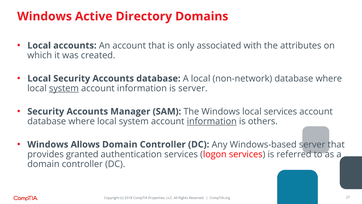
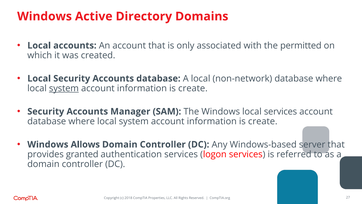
attributes: attributes -> permitted
server at (193, 88): server -> create
information at (212, 121) underline: present -> none
others at (263, 121): others -> create
